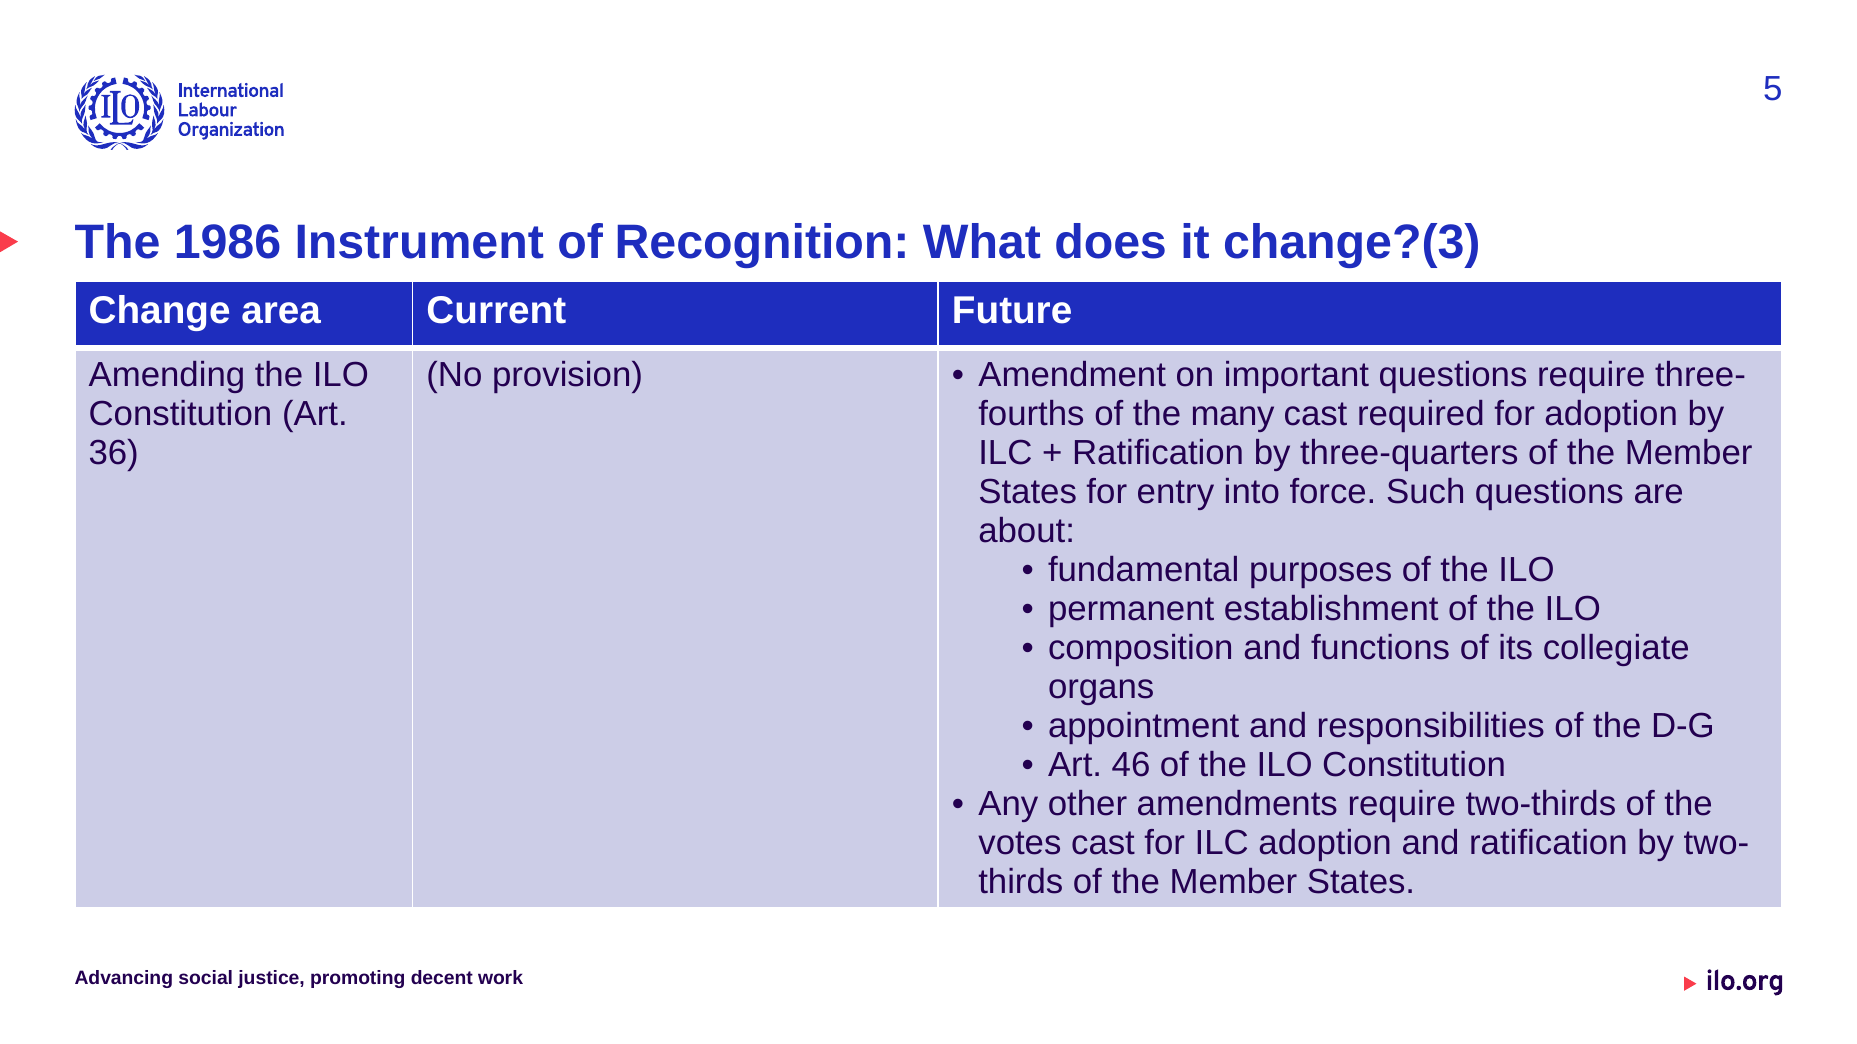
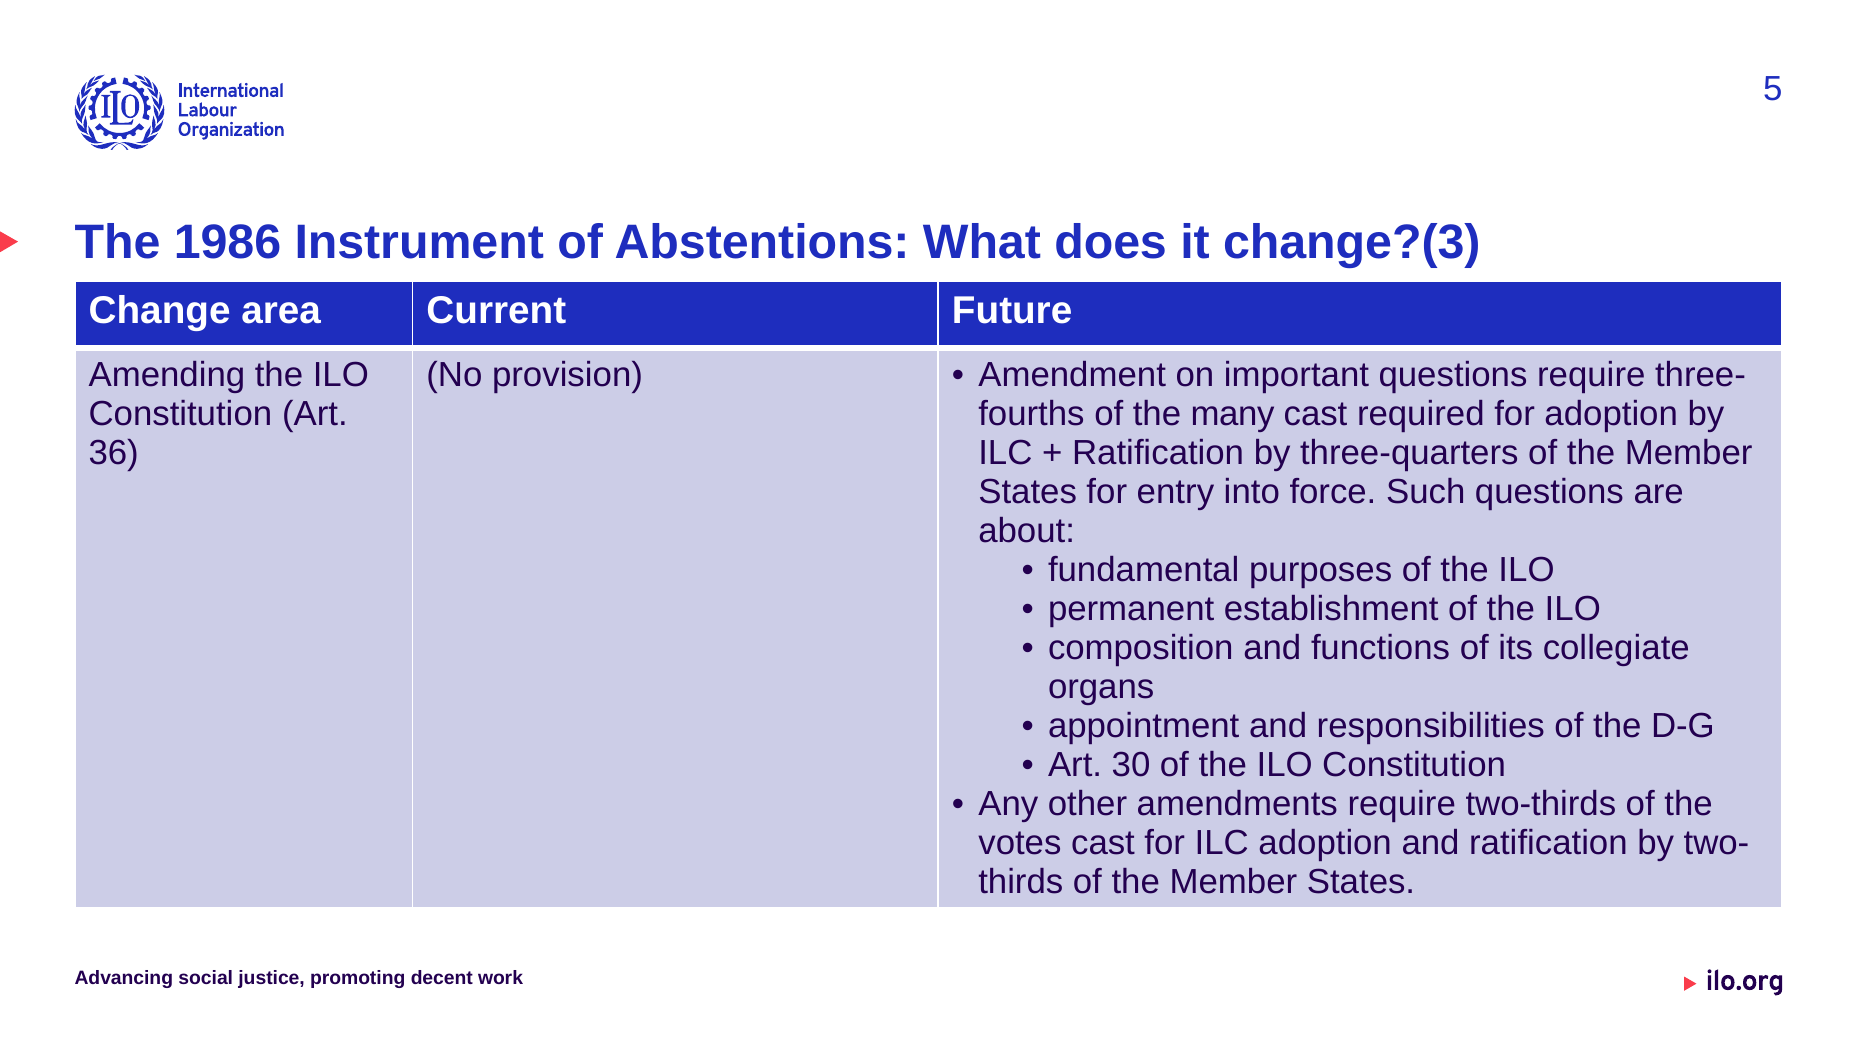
Recognition: Recognition -> Abstentions
46: 46 -> 30
